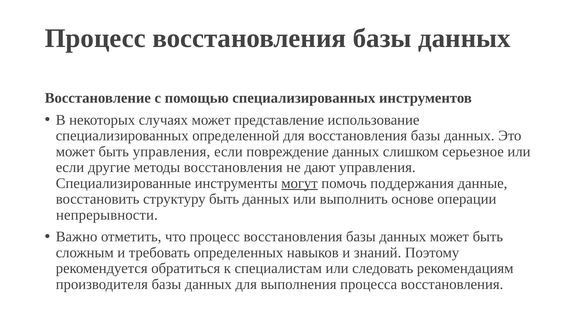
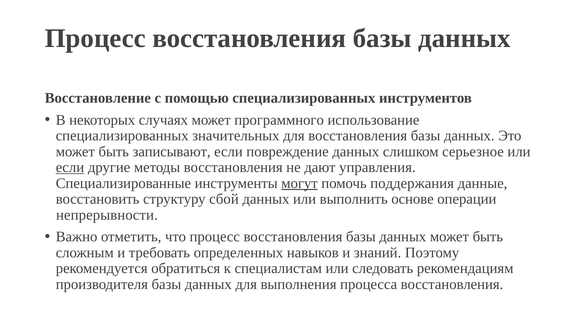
представление: представление -> программного
определенной: определенной -> значительных
быть управления: управления -> записывают
если at (70, 167) underline: none -> present
структуру быть: быть -> сбой
